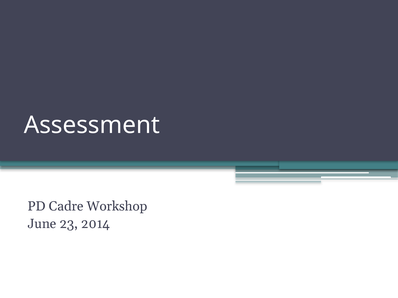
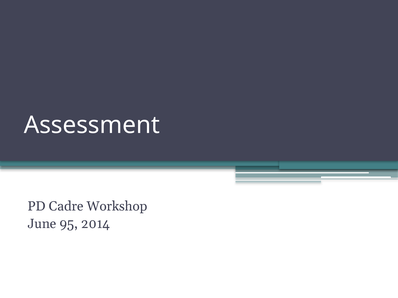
23: 23 -> 95
